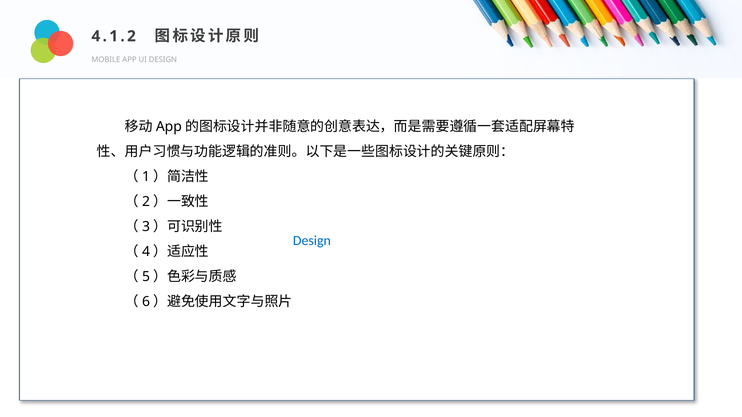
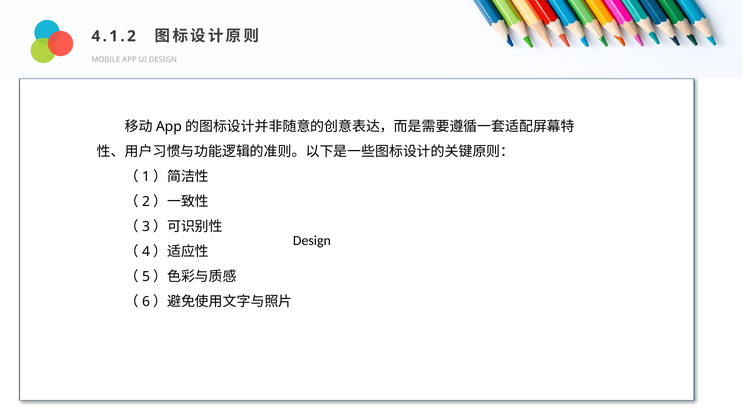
Design at (312, 241) colour: blue -> black
